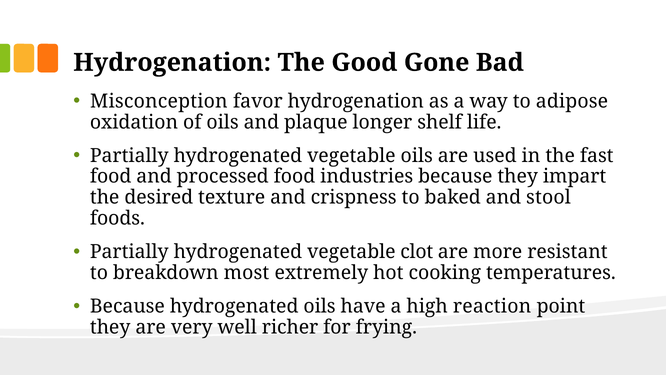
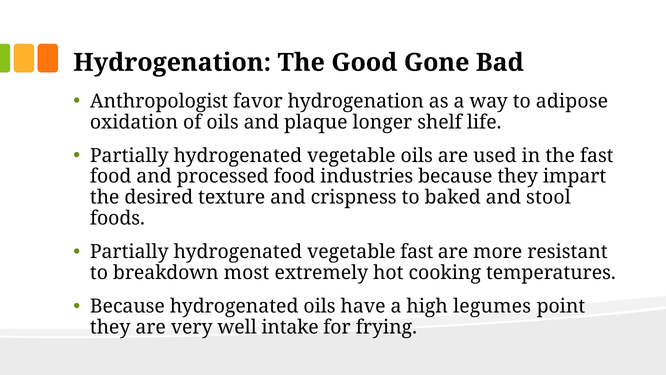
Misconception: Misconception -> Anthropologist
vegetable clot: clot -> fast
reaction: reaction -> legumes
richer: richer -> intake
